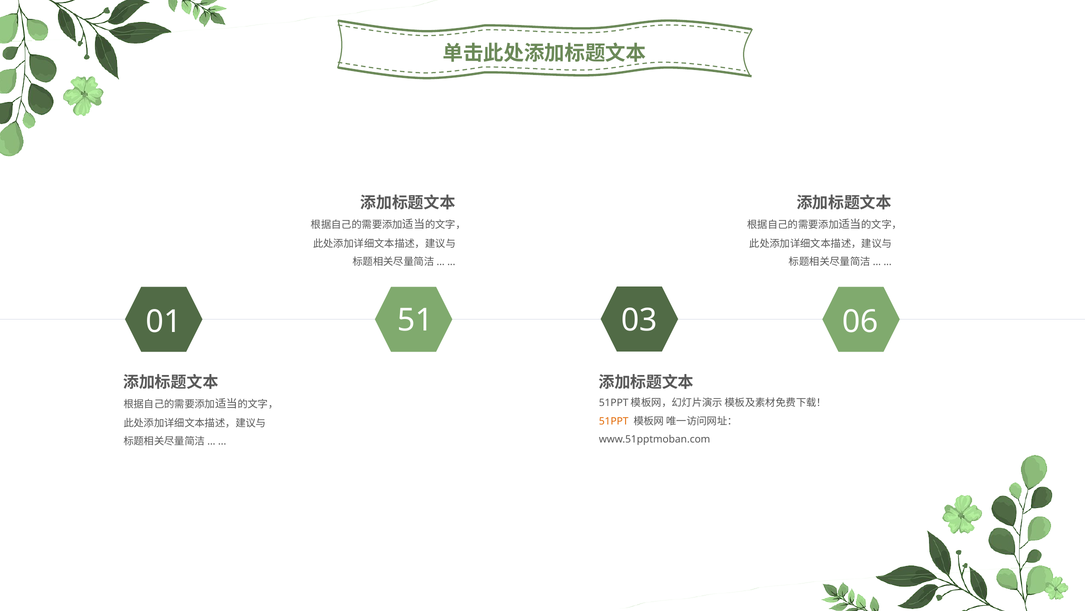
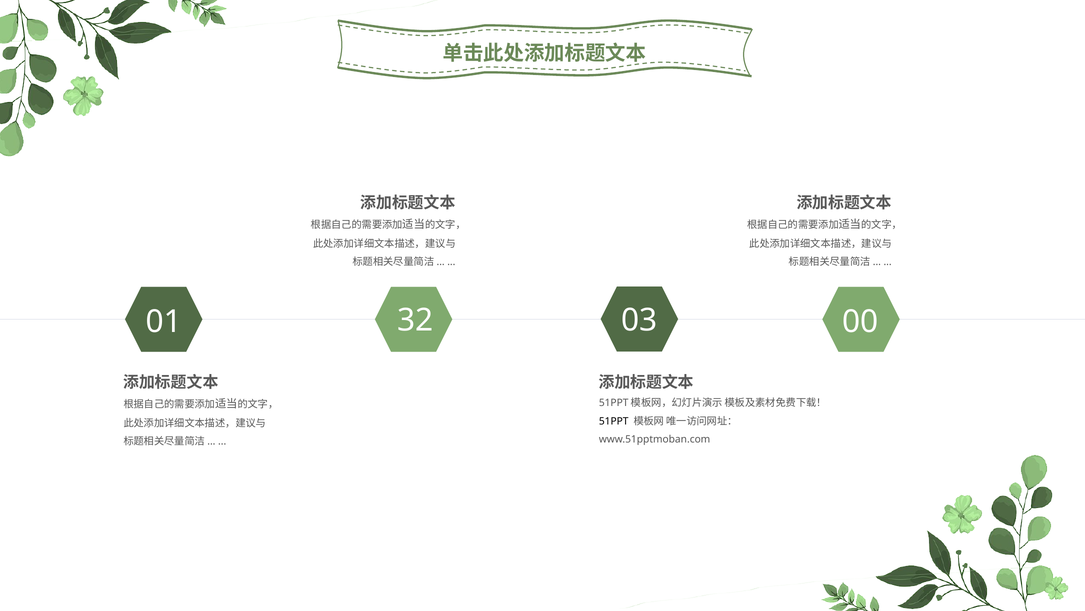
51: 51 -> 32
06: 06 -> 00
51PPT at (614, 421) colour: orange -> black
